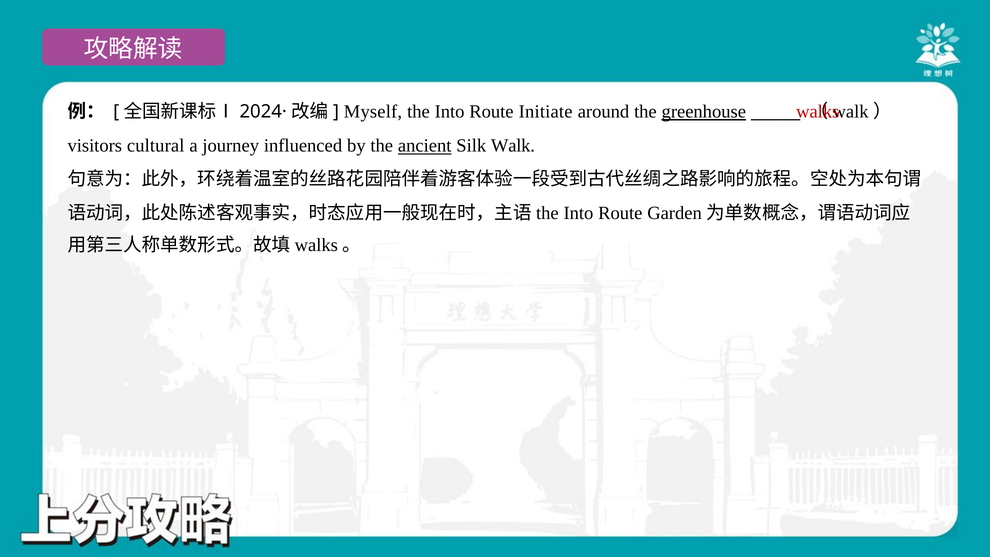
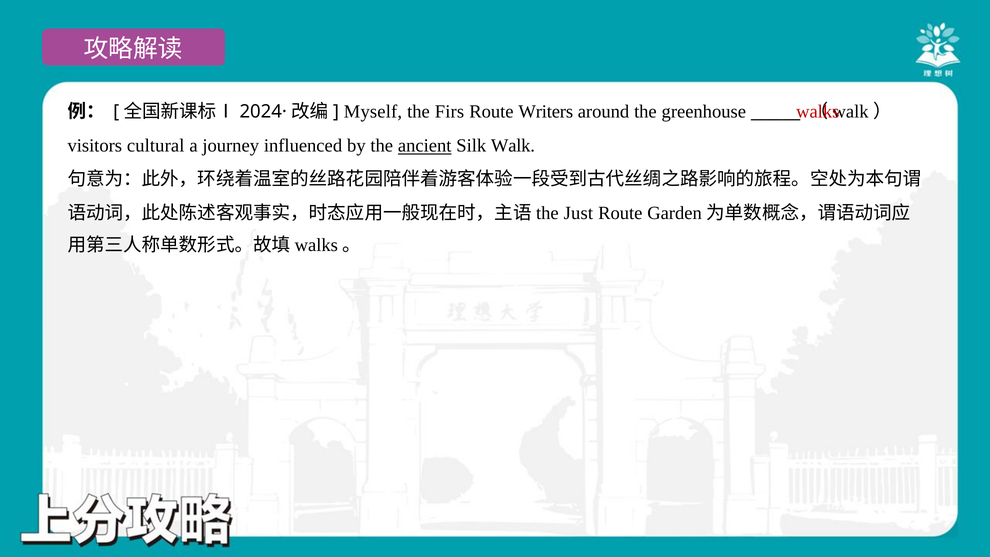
the Into: Into -> Firs
Initiate: Initiate -> Writers
greenhouse underline: present -> none
Into at (578, 213): Into -> Just
